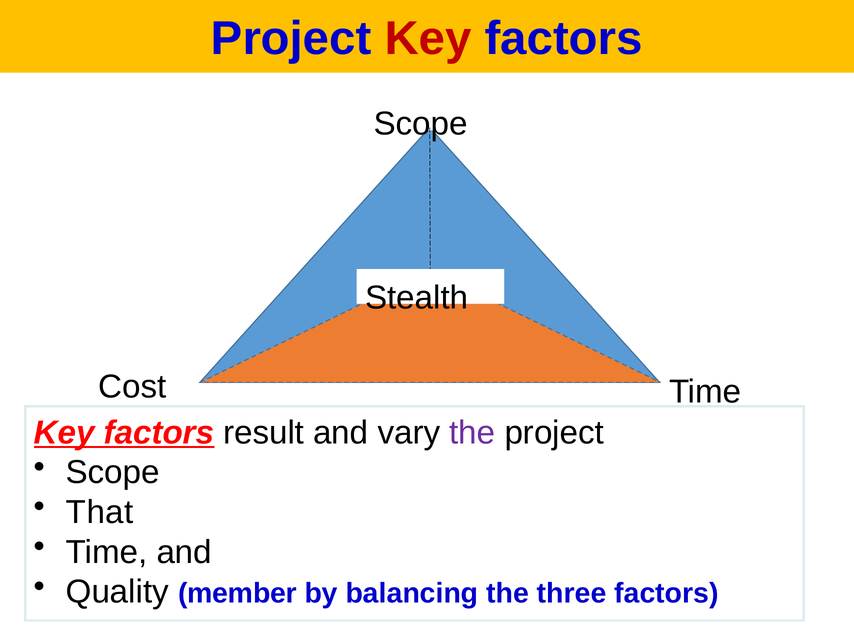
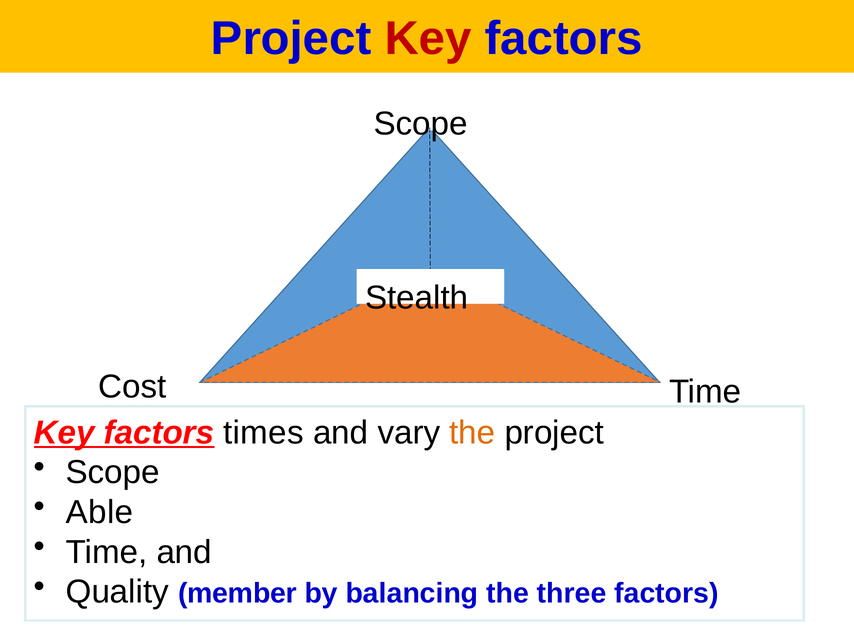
result: result -> times
the at (472, 433) colour: purple -> orange
That: That -> Able
